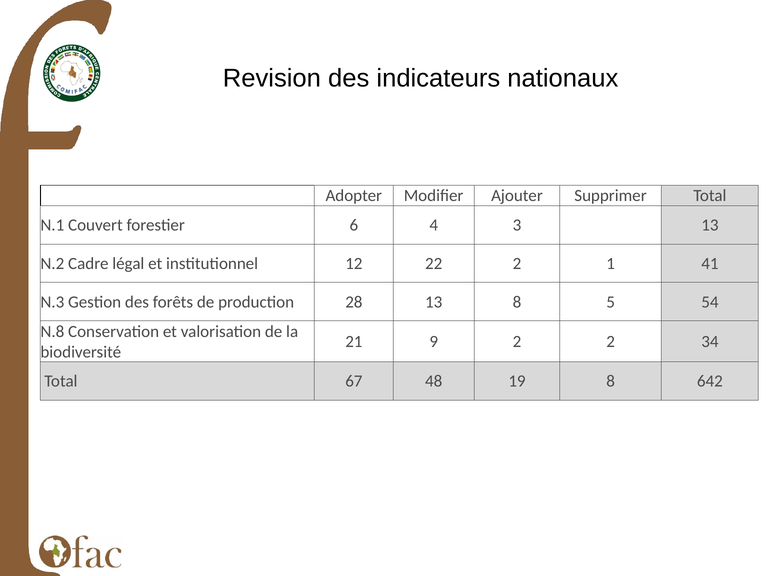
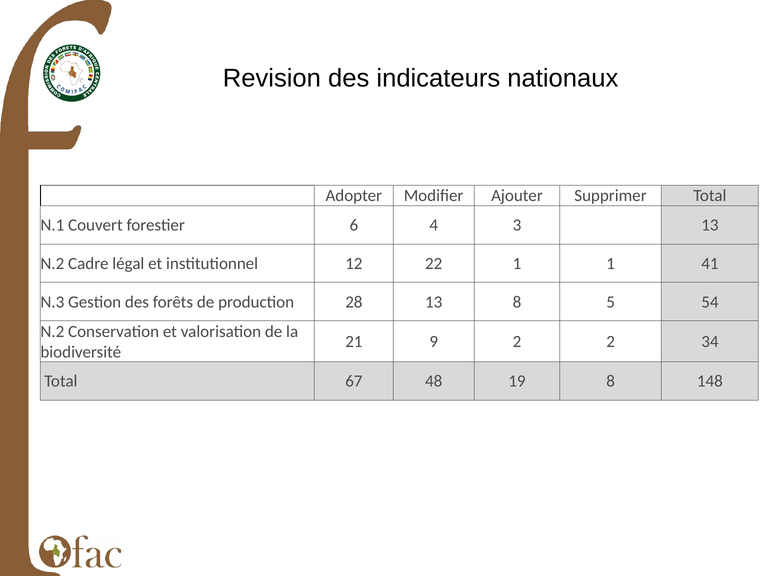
22 2: 2 -> 1
N.8 at (52, 331): N.8 -> N.2
642: 642 -> 148
